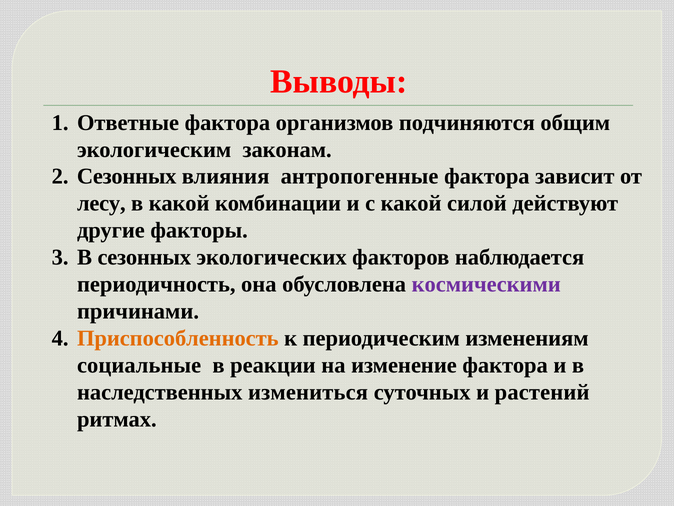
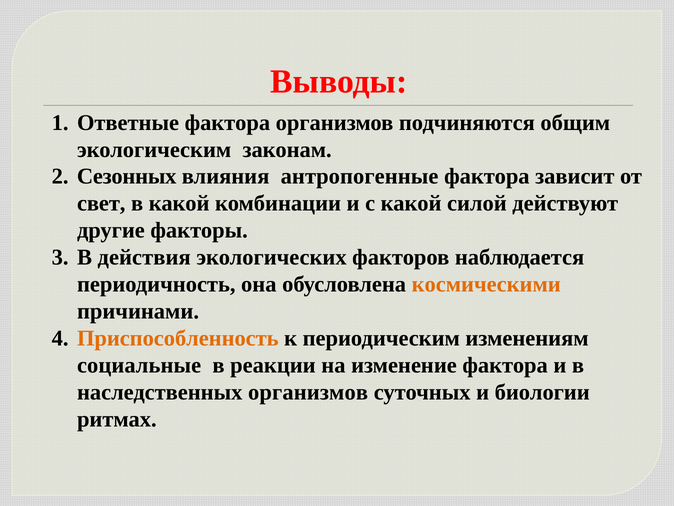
лесу: лесу -> свет
В сезонных: сезонных -> действия
космическими colour: purple -> orange
наследственных измениться: измениться -> организмов
растений: растений -> биологии
